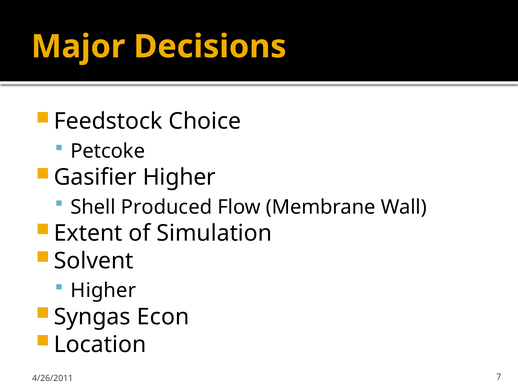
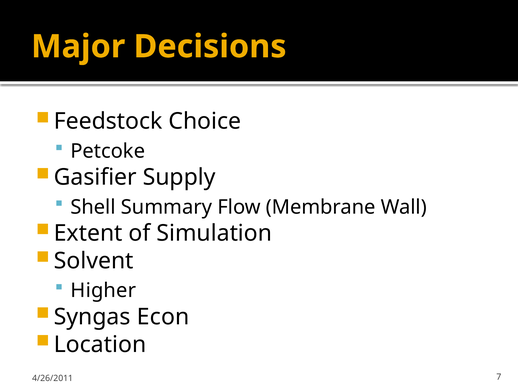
Gasifier Higher: Higher -> Supply
Produced: Produced -> Summary
